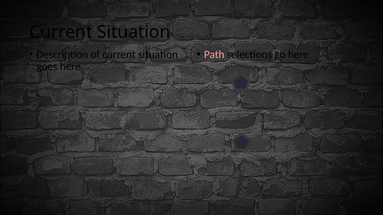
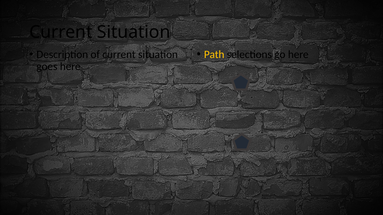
Path colour: pink -> yellow
